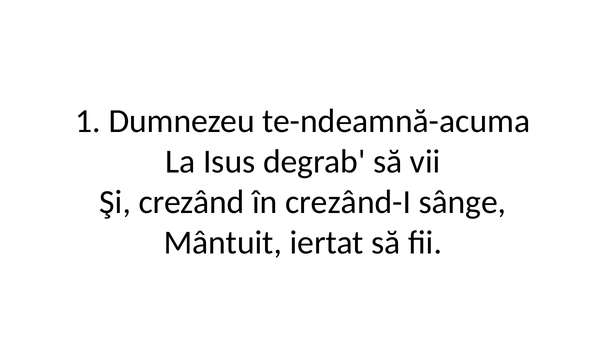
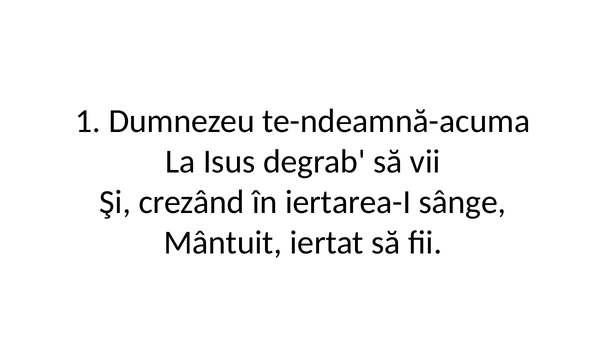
crezând-I: crezând-I -> iertarea-I
